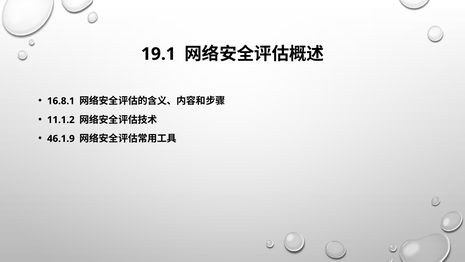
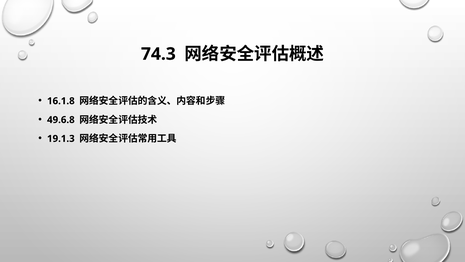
19.1: 19.1 -> 74.3
16.8.1: 16.8.1 -> 16.1.8
11.1.2: 11.1.2 -> 49.6.8
46.1.9: 46.1.9 -> 19.1.3
